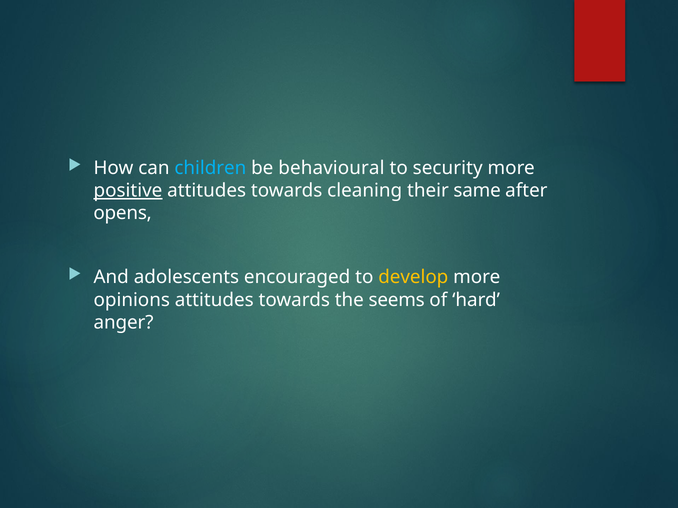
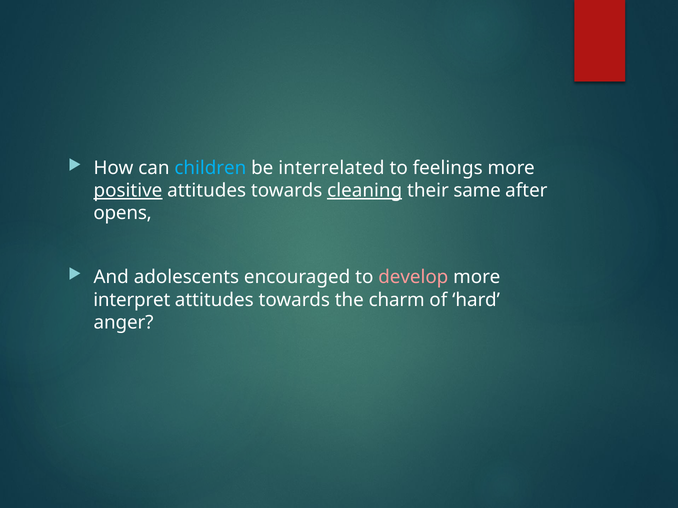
behavioural: behavioural -> interrelated
security: security -> feelings
cleaning underline: none -> present
develop colour: yellow -> pink
opinions: opinions -> interpret
seems: seems -> charm
